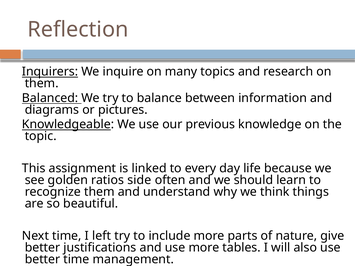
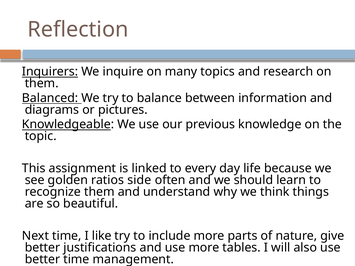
left: left -> like
